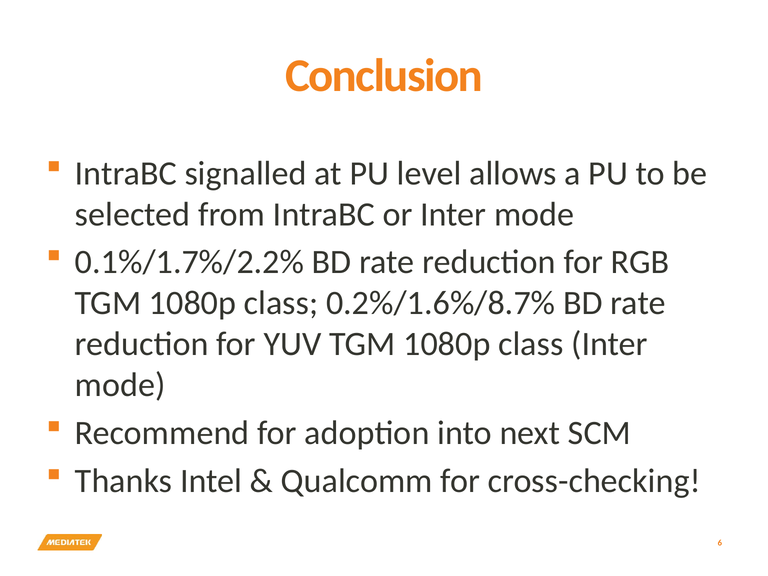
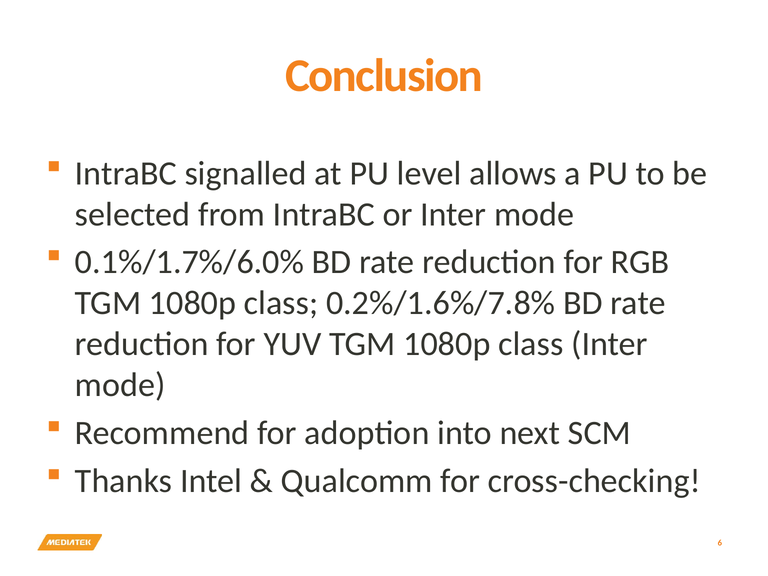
0.1%/1.7%/2.2%: 0.1%/1.7%/2.2% -> 0.1%/1.7%/6.0%
0.2%/1.6%/8.7%: 0.2%/1.6%/8.7% -> 0.2%/1.6%/7.8%
